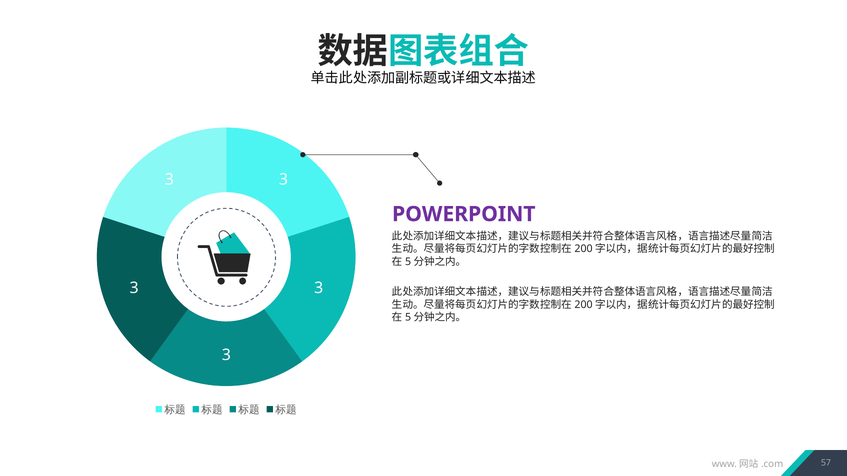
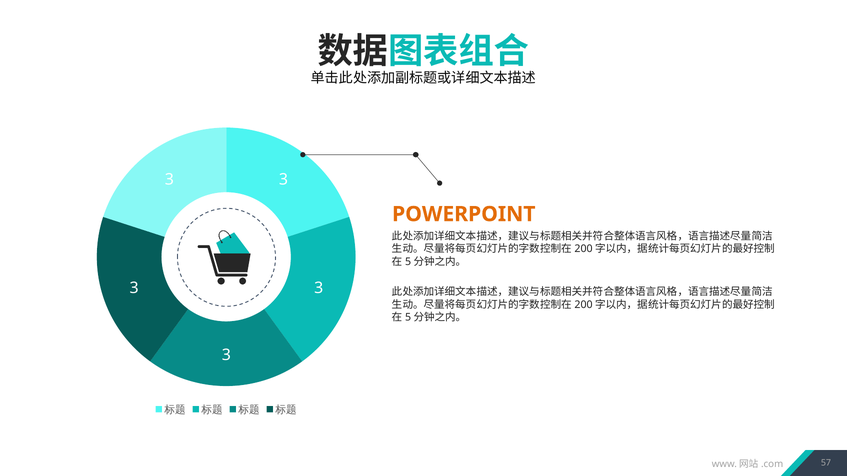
POWERPOINT colour: purple -> orange
